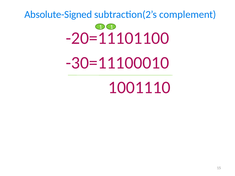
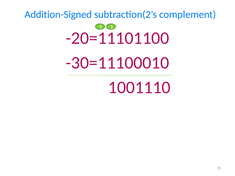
Absolute-Signed: Absolute-Signed -> Addition-Signed
